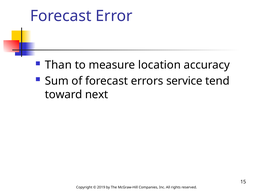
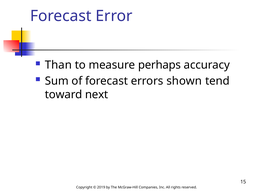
location: location -> perhaps
service: service -> shown
